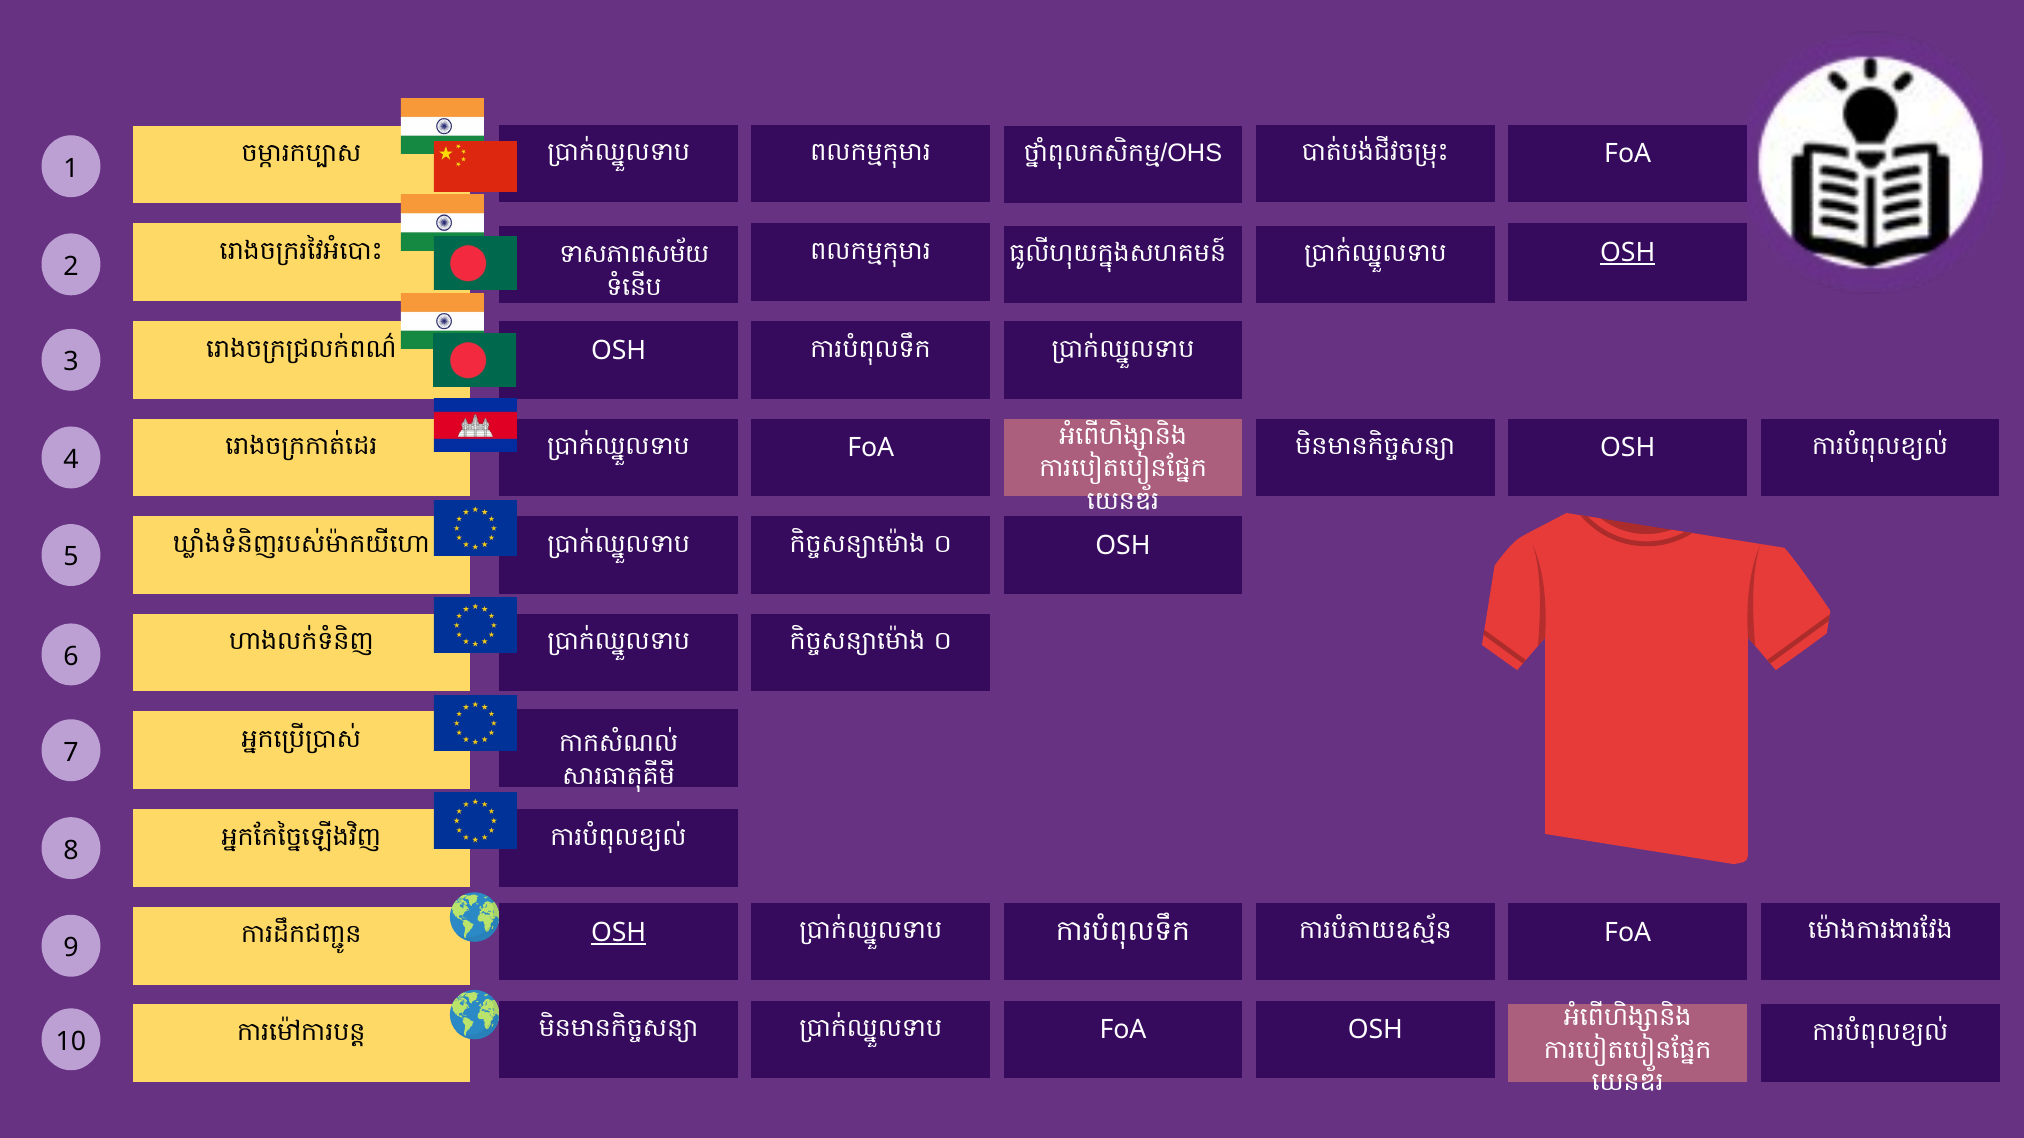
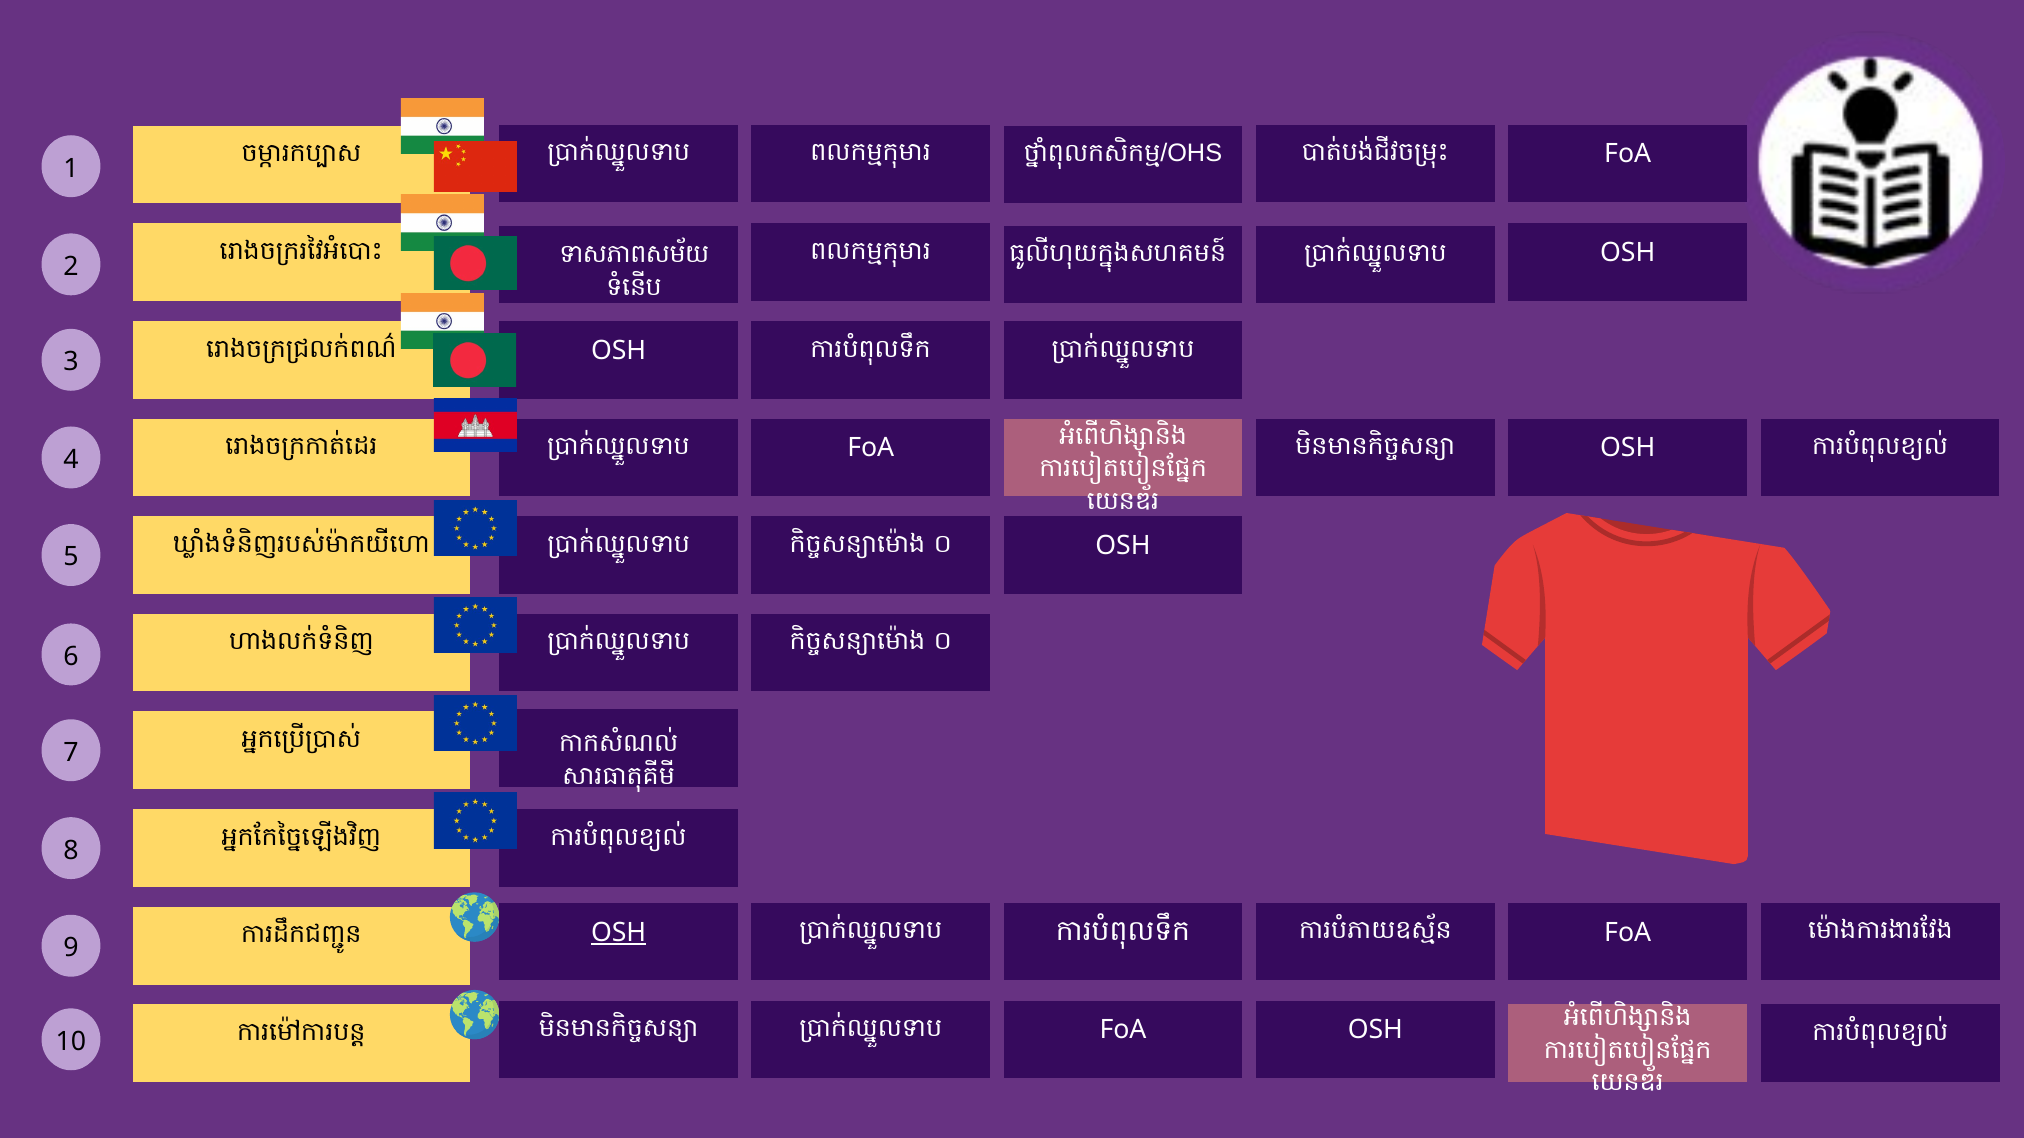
OSH at (1628, 253) underline: present -> none
